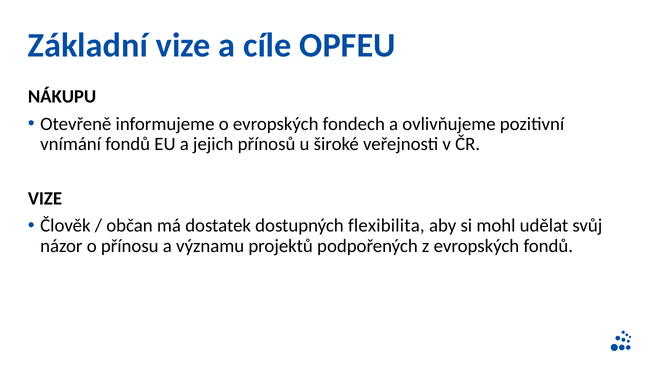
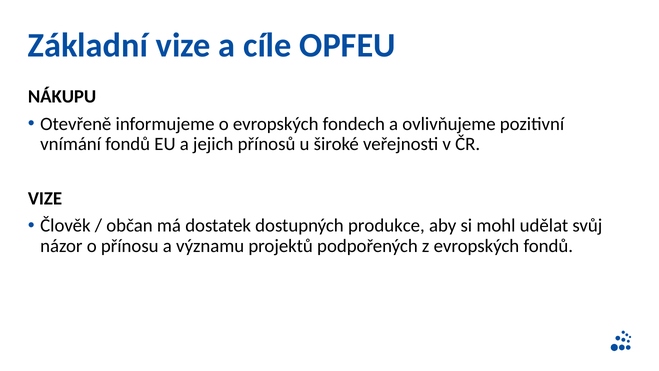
flexibilita: flexibilita -> produkce
